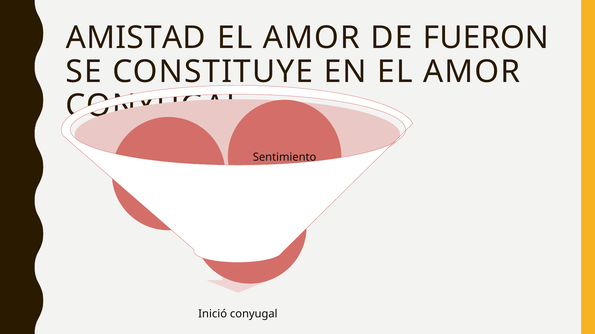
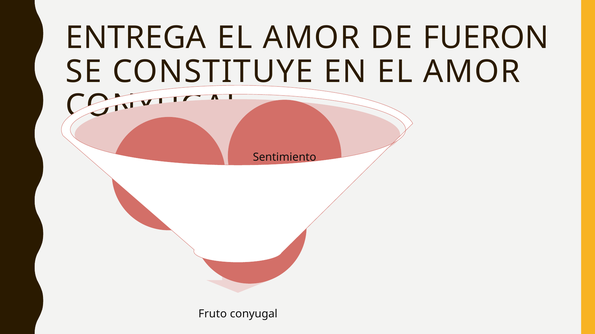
AMISTAD: AMISTAD -> ENTREGA
Inició: Inició -> Fruto
